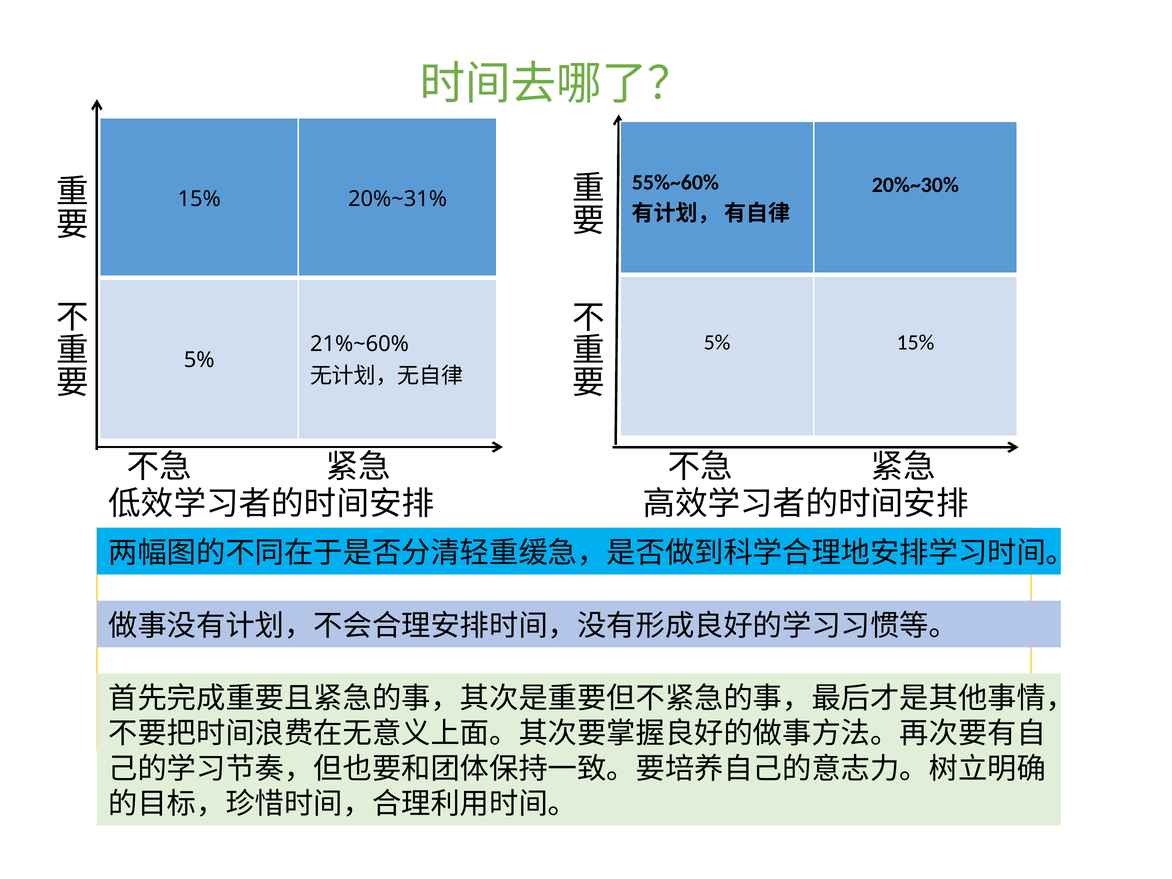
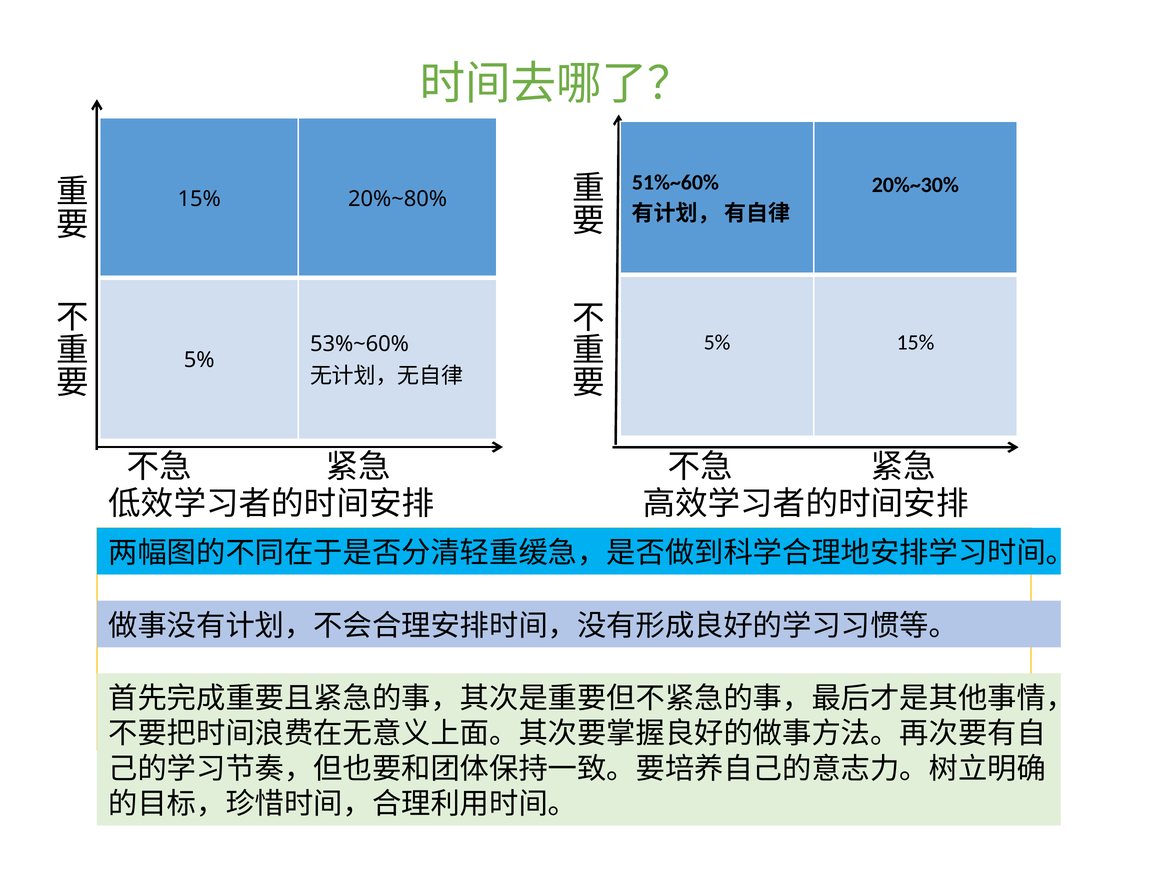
55%~60%: 55%~60% -> 51%~60%
20%~31%: 20%~31% -> 20%~80%
21%~60%: 21%~60% -> 53%~60%
